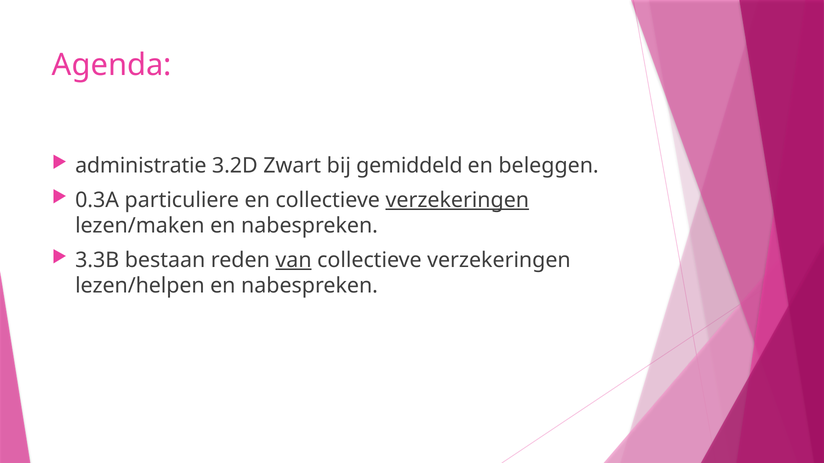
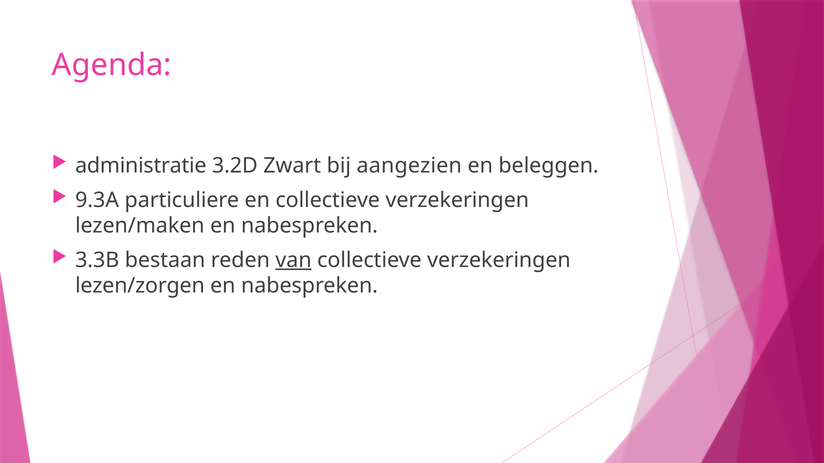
gemiddeld: gemiddeld -> aangezien
0.3A: 0.3A -> 9.3A
verzekeringen at (457, 200) underline: present -> none
lezen/helpen: lezen/helpen -> lezen/zorgen
